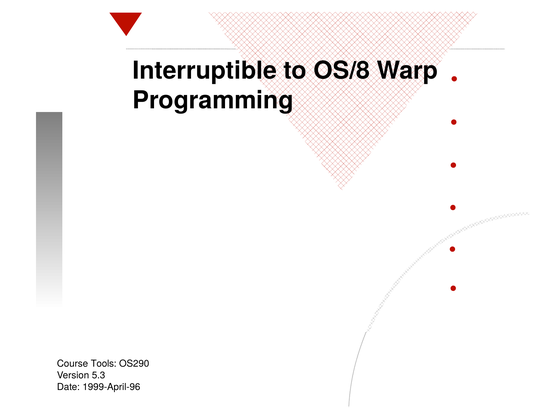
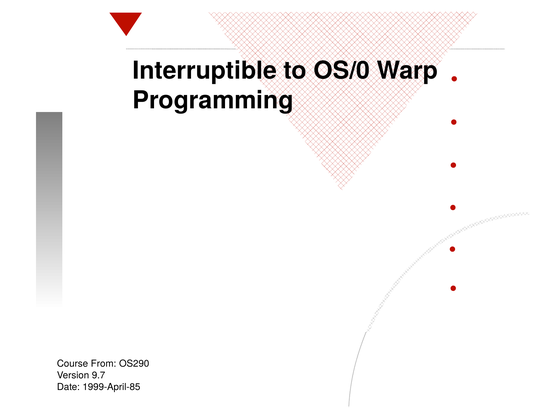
OS/8: OS/8 -> OS/0
Tools: Tools -> From
5.3: 5.3 -> 9.7
1999-April-96: 1999-April-96 -> 1999-April-85
